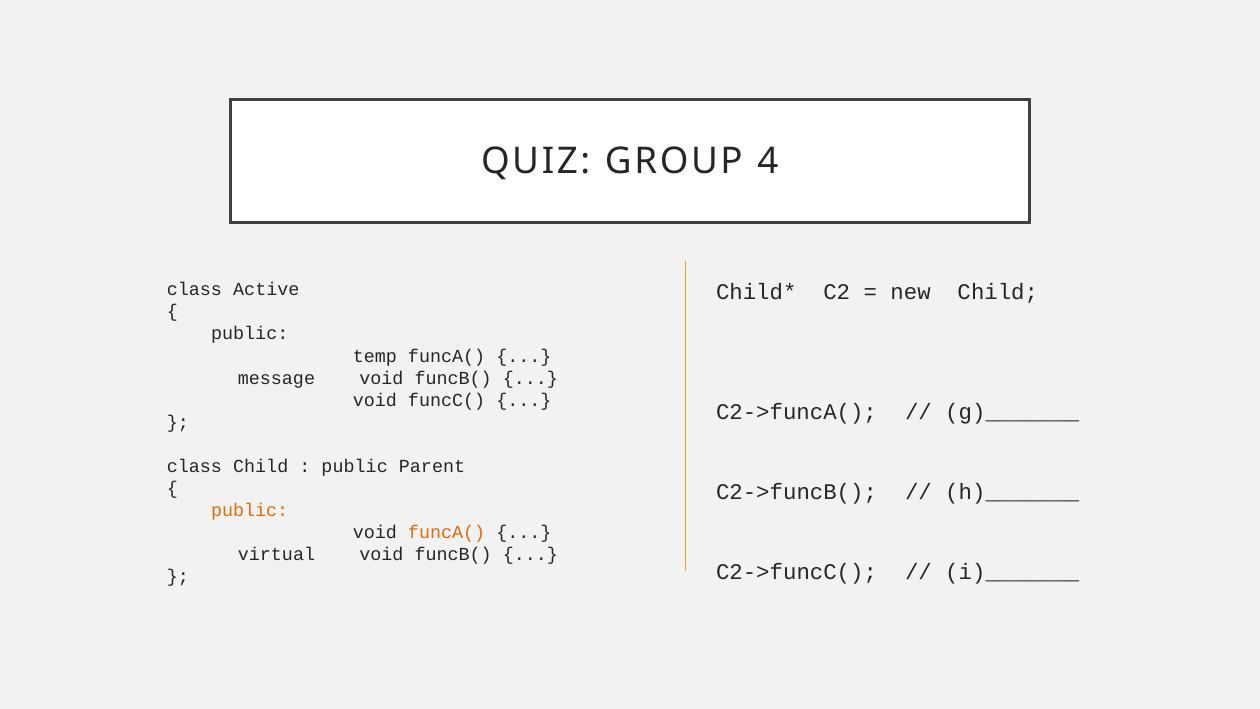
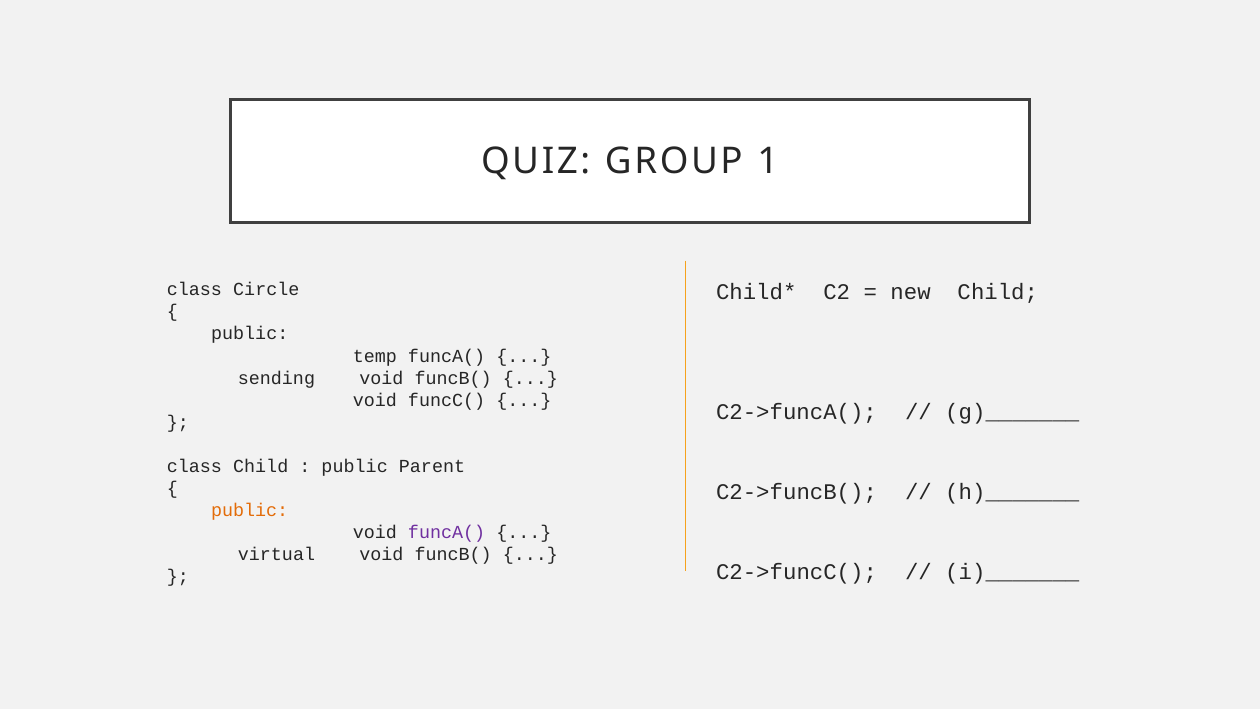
4: 4 -> 1
Active: Active -> Circle
message: message -> sending
funcA( at (447, 532) colour: orange -> purple
